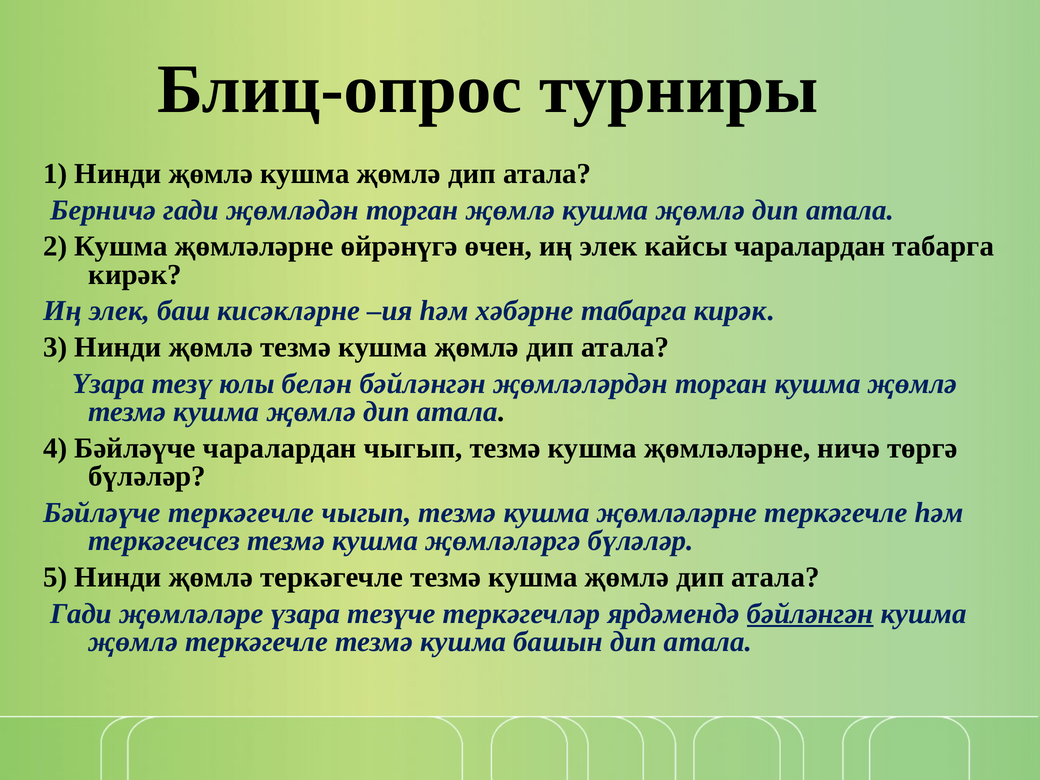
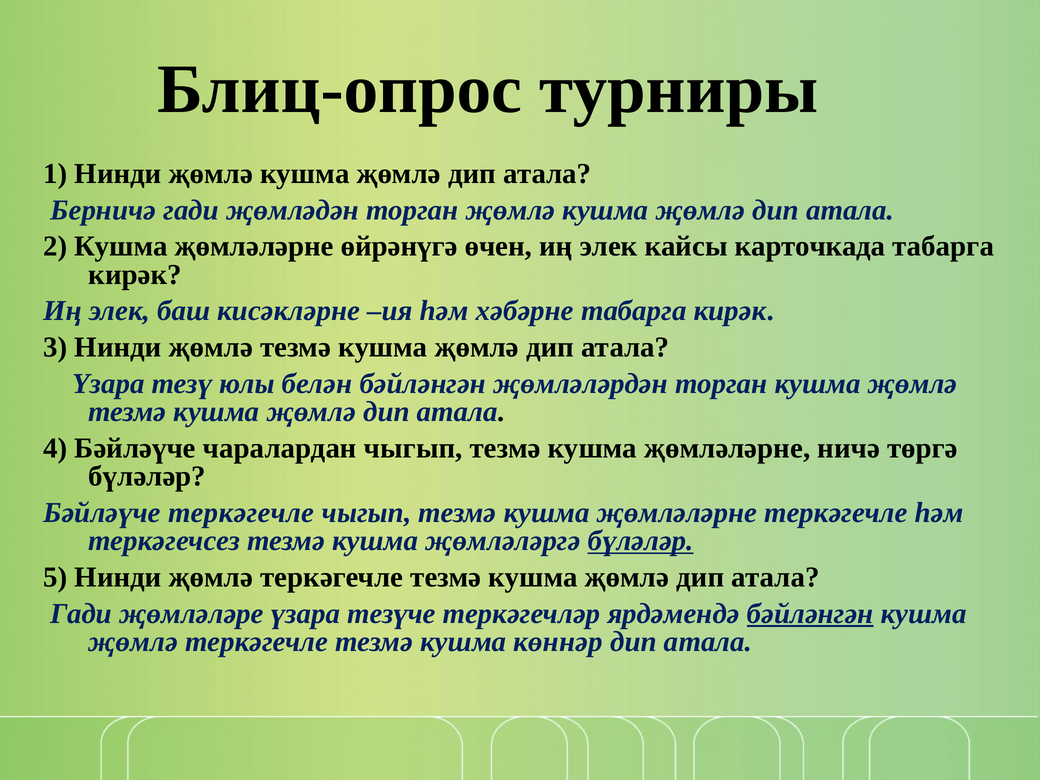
кайсы чаралардан: чаралардан -> карточкада
бүләләр at (641, 541) underline: none -> present
башын: башын -> көннәр
